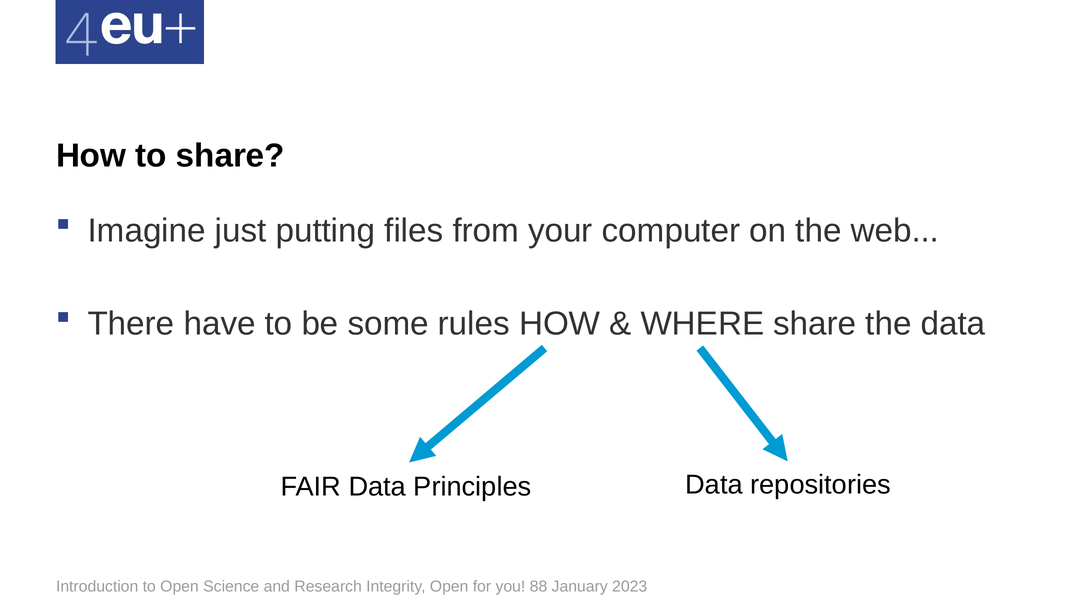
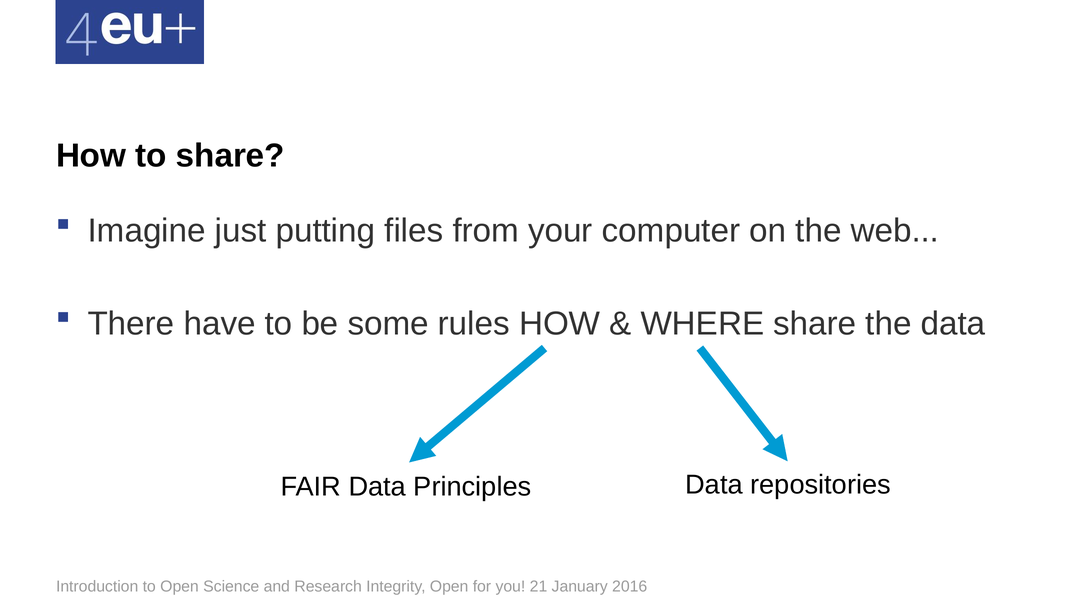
88: 88 -> 21
2023: 2023 -> 2016
